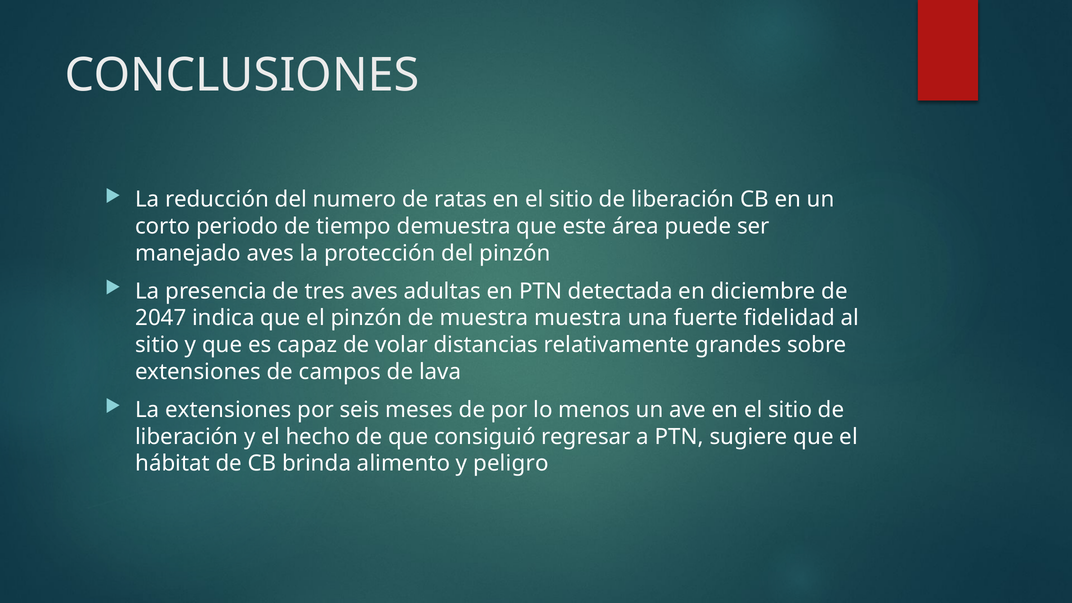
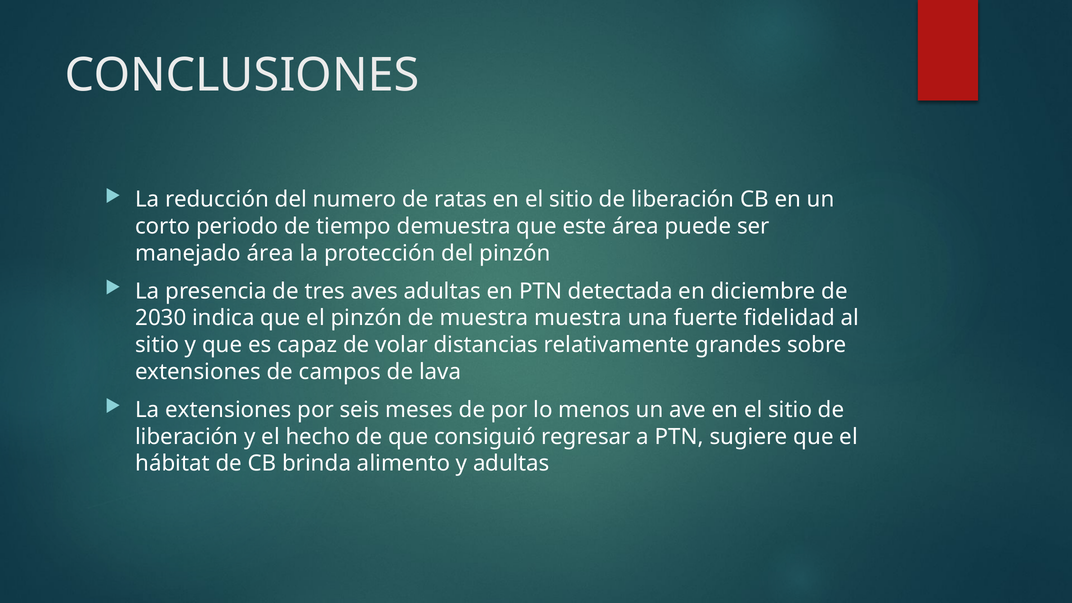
manejado aves: aves -> área
2047: 2047 -> 2030
y peligro: peligro -> adultas
